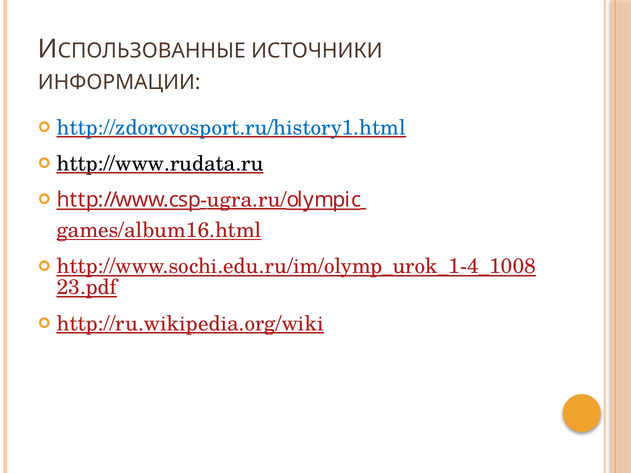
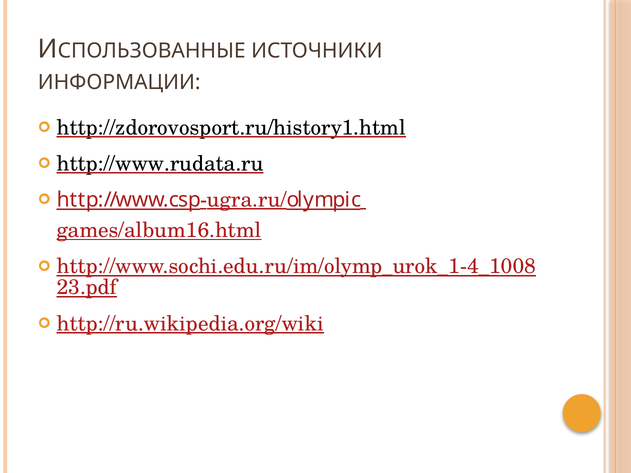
http://zdorovosport.ru/history1.html colour: blue -> black
